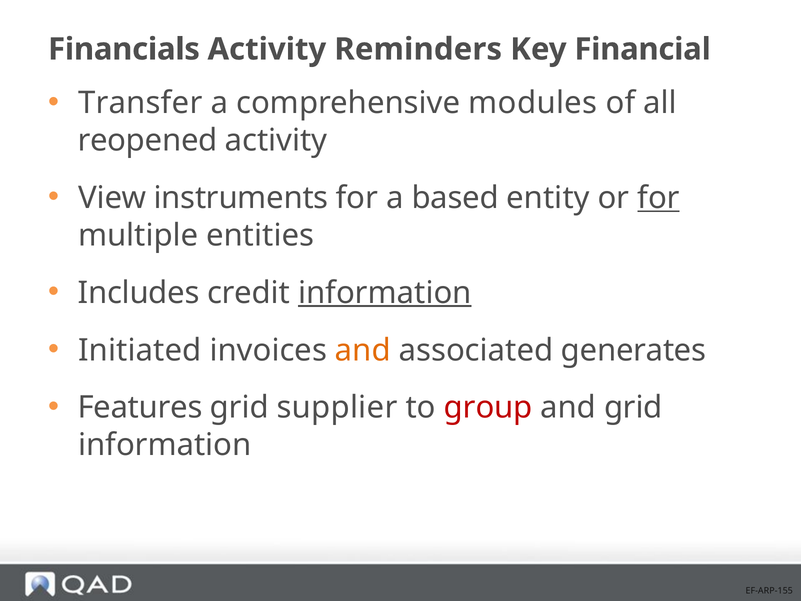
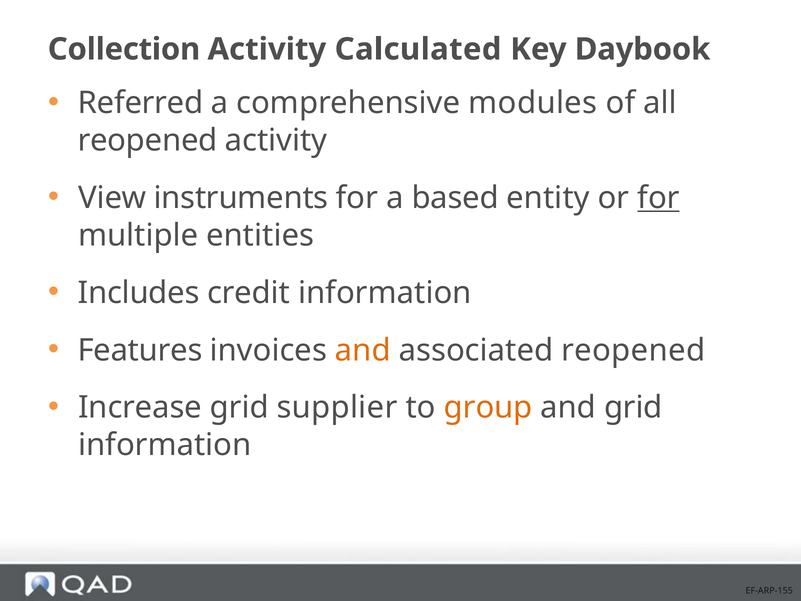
Financials: Financials -> Collection
Reminders: Reminders -> Calculated
Financial: Financial -> Daybook
Transfer: Transfer -> Referred
information at (385, 293) underline: present -> none
Initiated: Initiated -> Features
associated generates: generates -> reopened
Features: Features -> Increase
group colour: red -> orange
